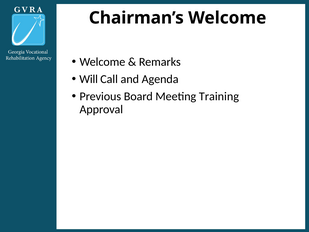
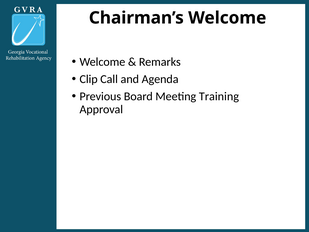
Will: Will -> Clip
